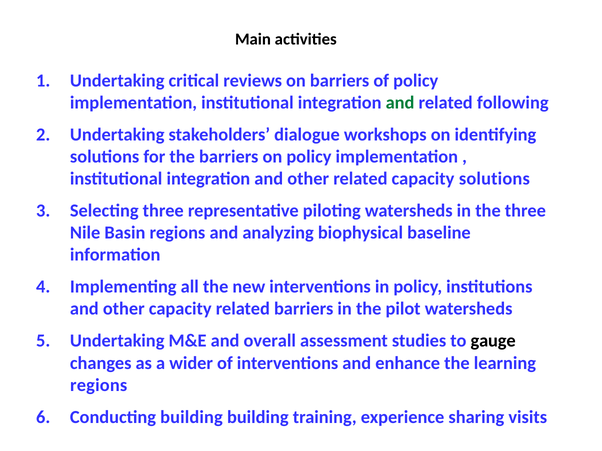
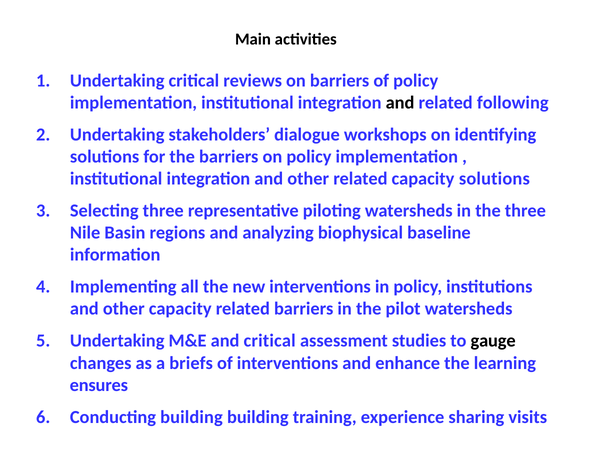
and at (400, 103) colour: green -> black
and overall: overall -> critical
wider: wider -> briefs
regions at (99, 385): regions -> ensures
